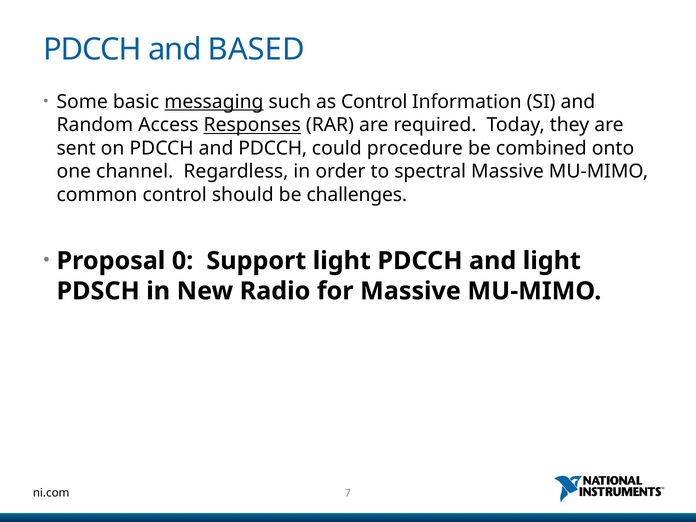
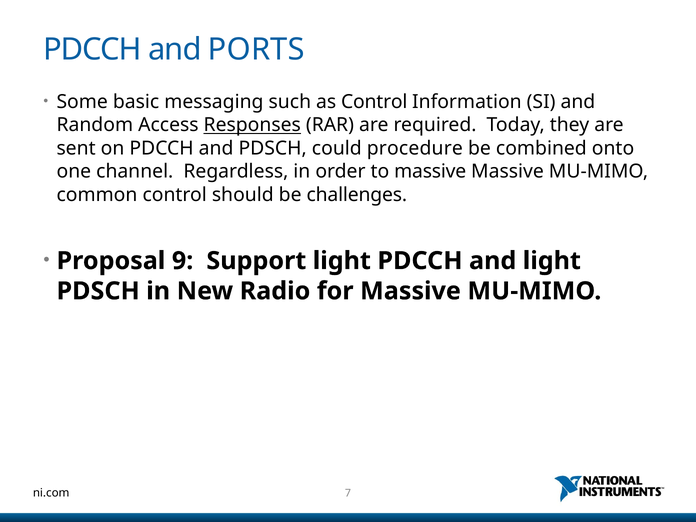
BASED: BASED -> PORTS
messaging underline: present -> none
and PDCCH: PDCCH -> PDSCH
to spectral: spectral -> massive
0: 0 -> 9
